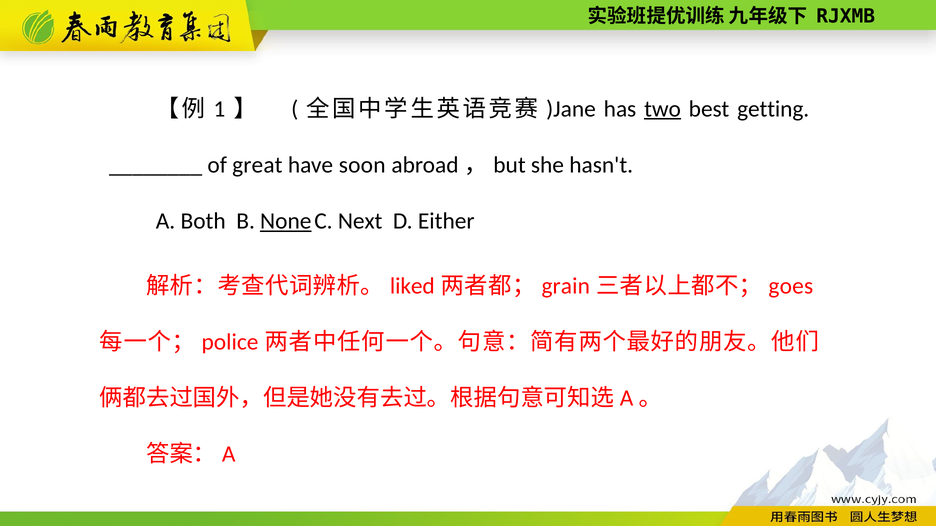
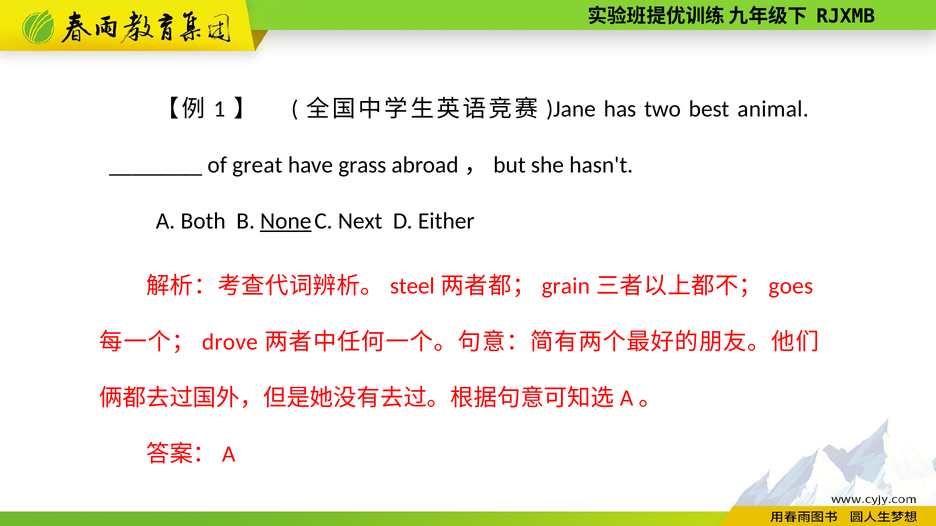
two underline: present -> none
getting: getting -> animal
soon: soon -> grass
liked: liked -> steel
police: police -> drove
